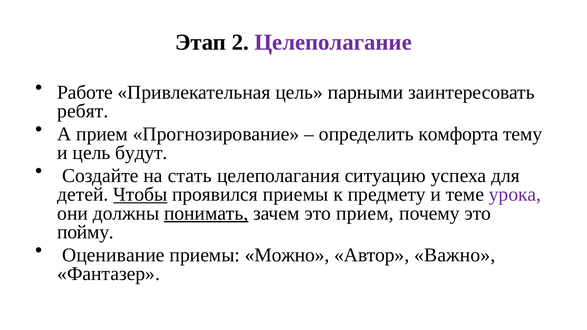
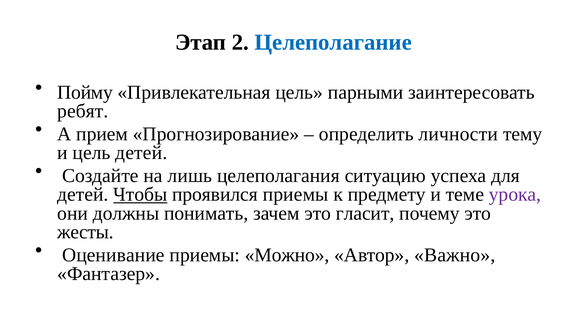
Целеполагание colour: purple -> blue
Работе: Работе -> Пойму
комфорта: комфорта -> личности
цель будут: будут -> детей
стать: стать -> лишь
понимать underline: present -> none
это прием: прием -> гласит
пойму: пойму -> жесты
